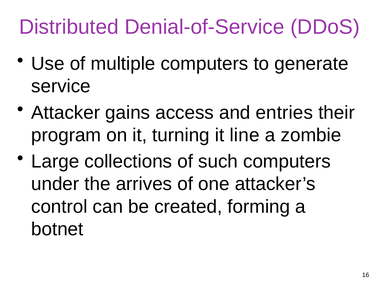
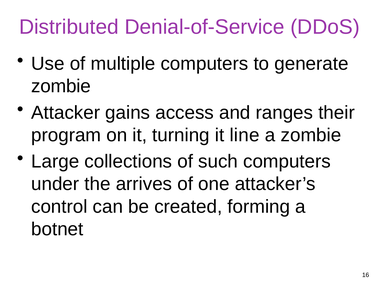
service at (61, 86): service -> zombie
entries: entries -> ranges
